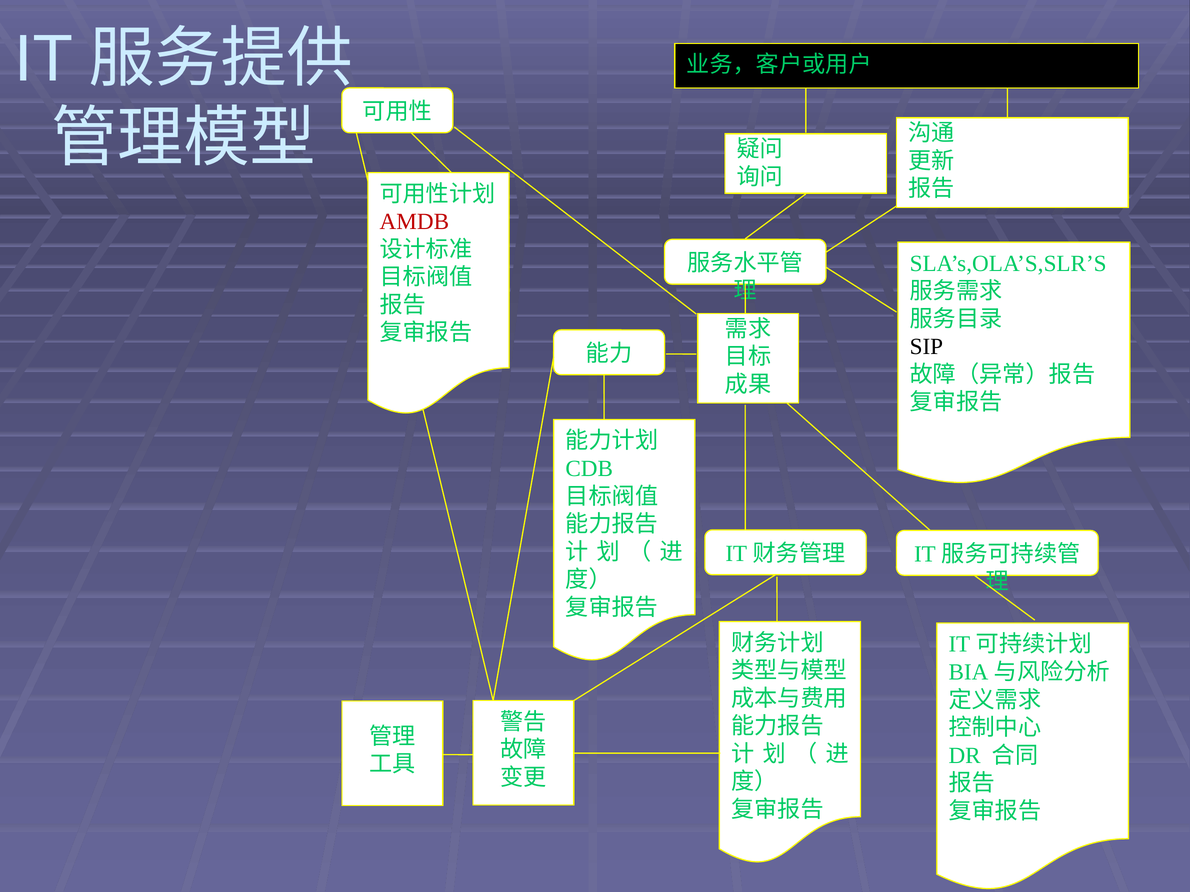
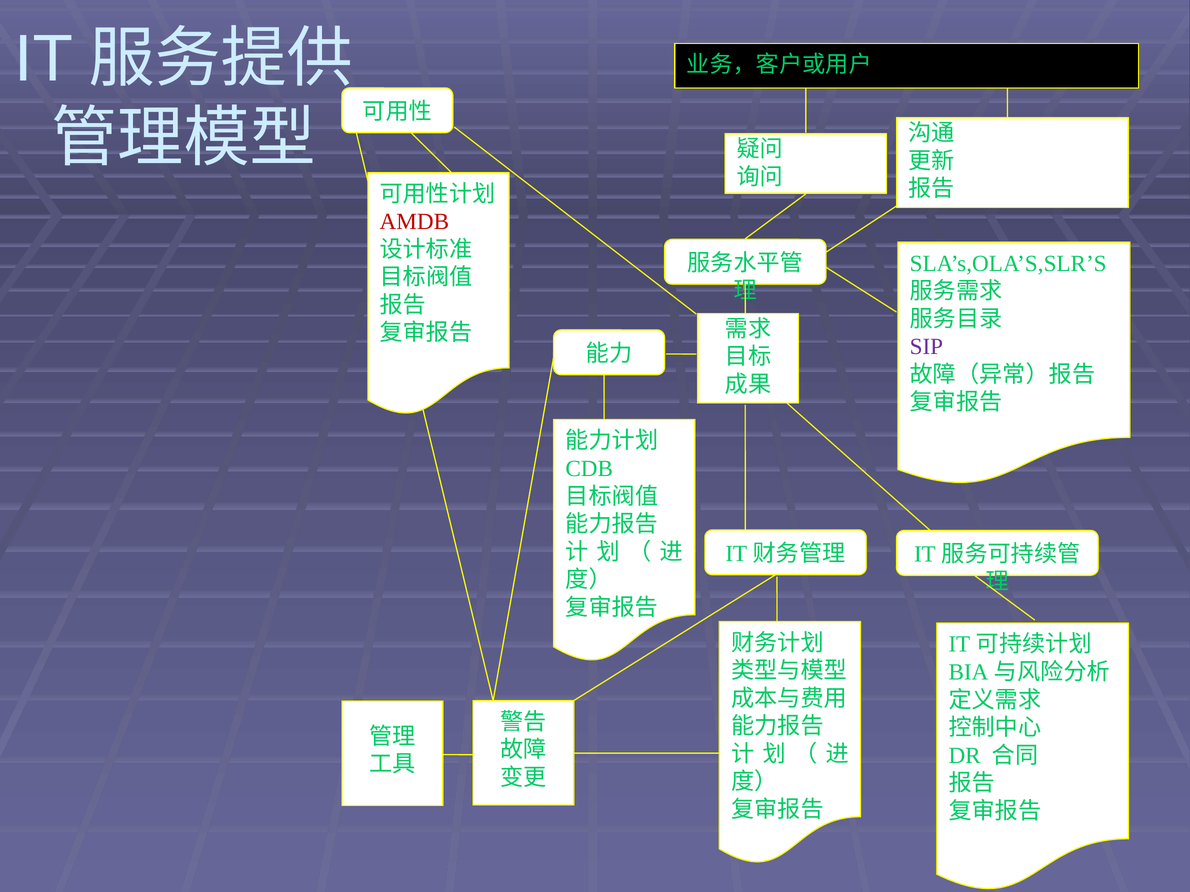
SIP colour: black -> purple
